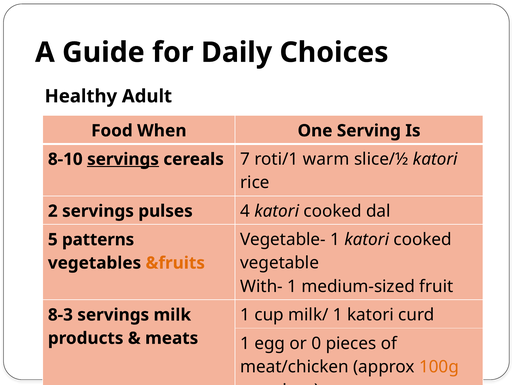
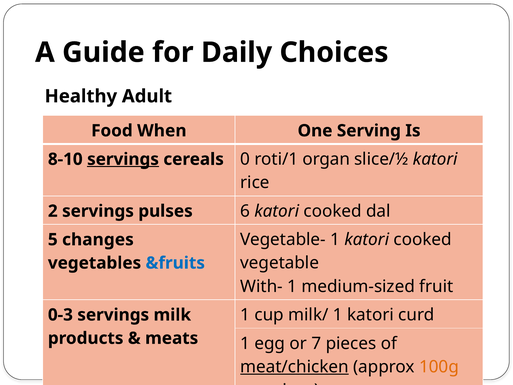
7: 7 -> 0
warm: warm -> organ
4: 4 -> 6
patterns: patterns -> changes
&fruits colour: orange -> blue
8-3: 8-3 -> 0-3
0: 0 -> 7
meat/chicken underline: none -> present
